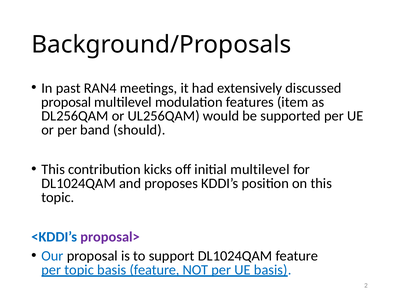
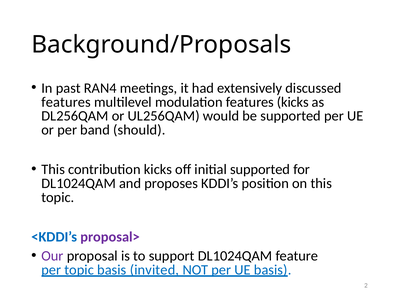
proposal at (66, 102): proposal -> features
features item: item -> kicks
initial multilevel: multilevel -> supported
Our colour: blue -> purple
basis feature: feature -> invited
